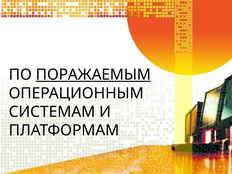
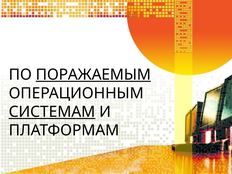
СИСТЕМАМ underline: none -> present
